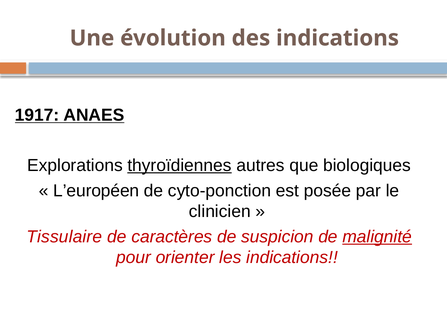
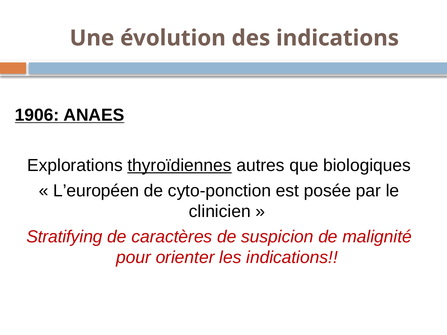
1917: 1917 -> 1906
Tissulaire: Tissulaire -> Stratifying
malignité underline: present -> none
